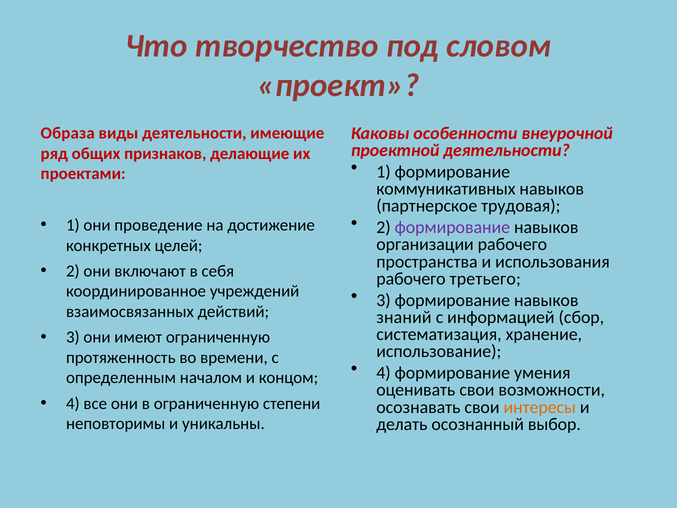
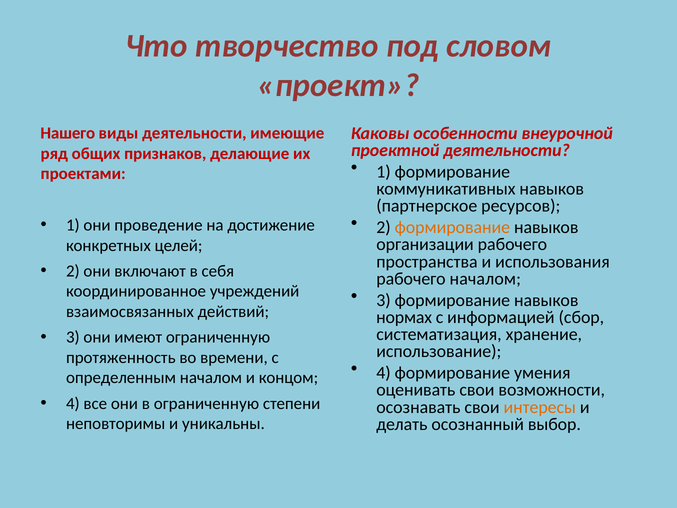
Образа: Образа -> Нашего
трудовая: трудовая -> ресурсов
формирование at (452, 227) colour: purple -> orange
рабочего третьего: третьего -> началом
знаний: знаний -> нормах
